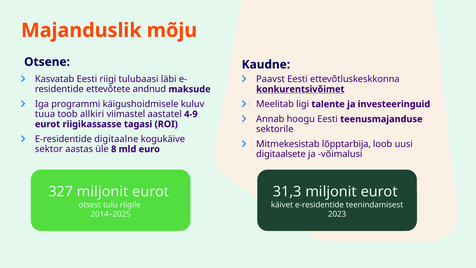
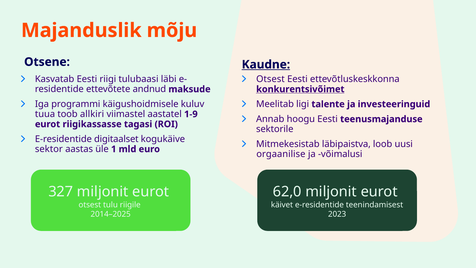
Kaudne underline: none -> present
Paavst at (270, 79): Paavst -> Otsest
4-9: 4-9 -> 1-9
digitaalne: digitaalne -> digitaalset
lõpptarbija: lõpptarbija -> läbipaistva
8: 8 -> 1
digitaalsete: digitaalsete -> orgaanilise
31,3: 31,3 -> 62,0
